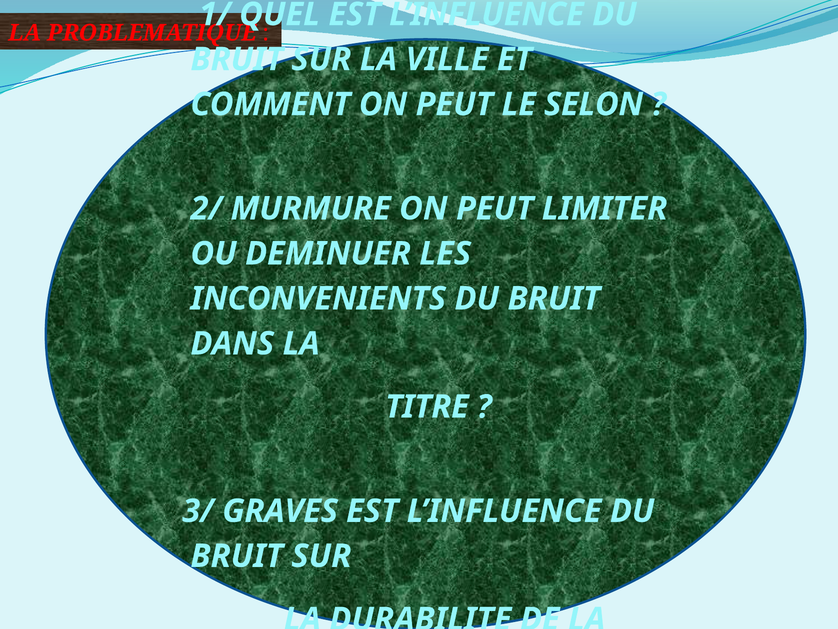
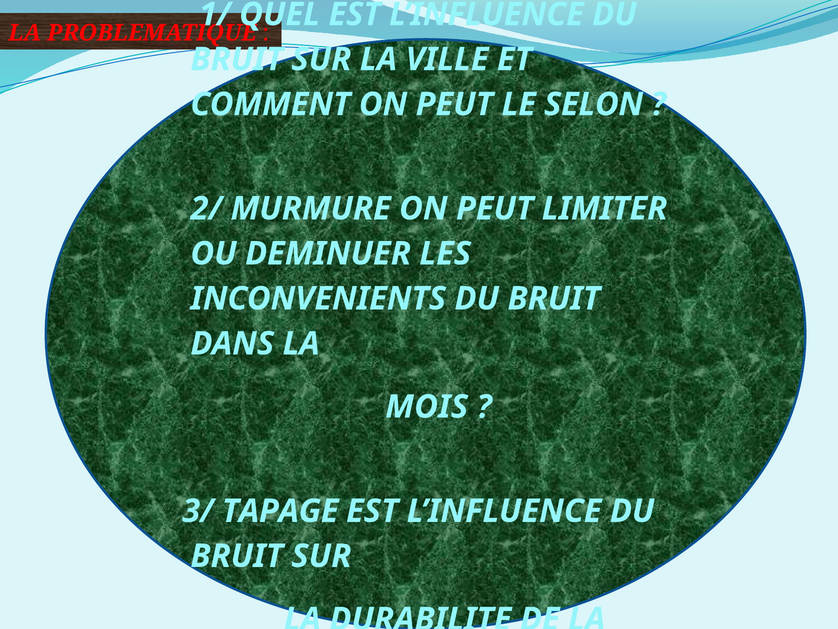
TITRE: TITRE -> MOIS
GRAVES: GRAVES -> TAPAGE
